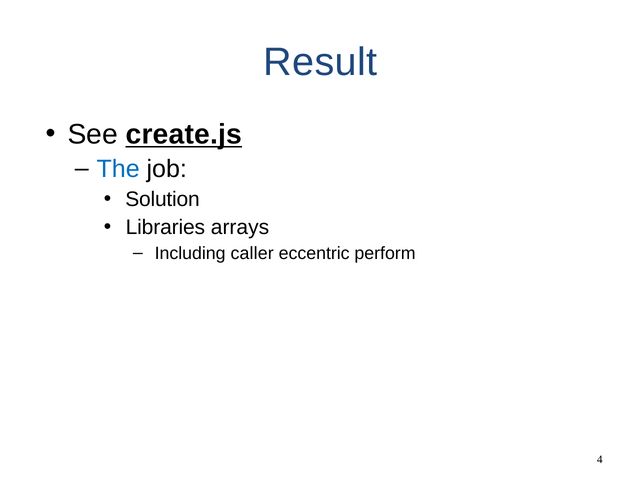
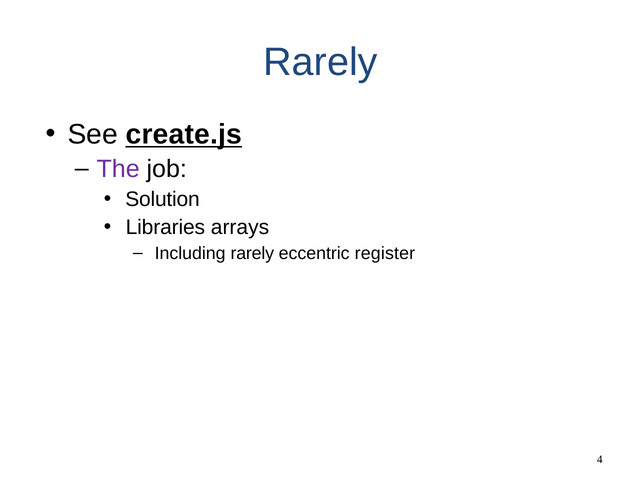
Result at (320, 62): Result -> Rarely
The colour: blue -> purple
Including caller: caller -> rarely
perform: perform -> register
